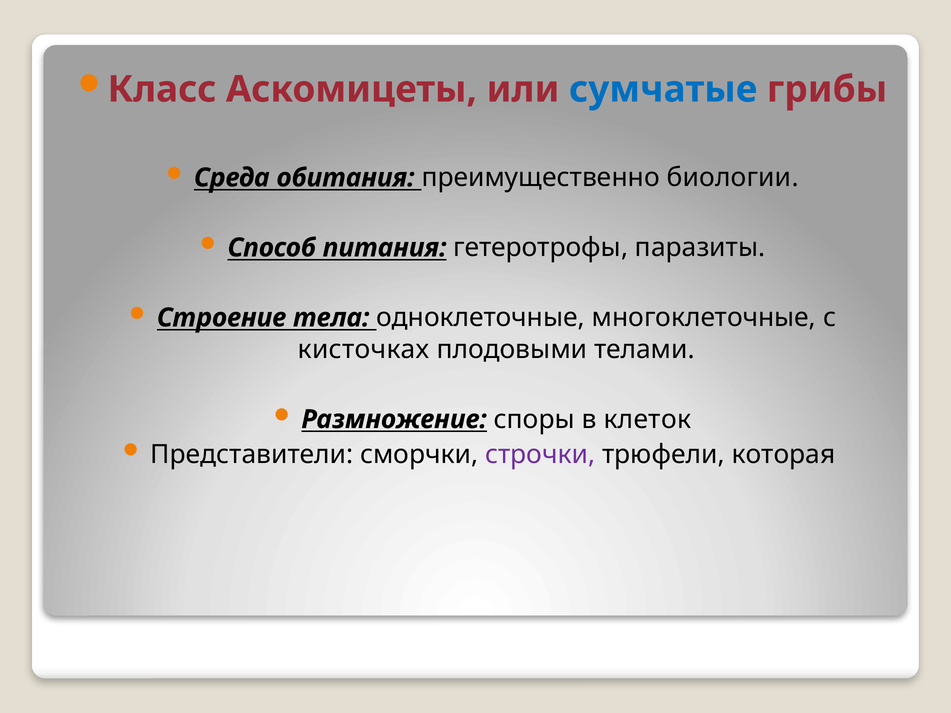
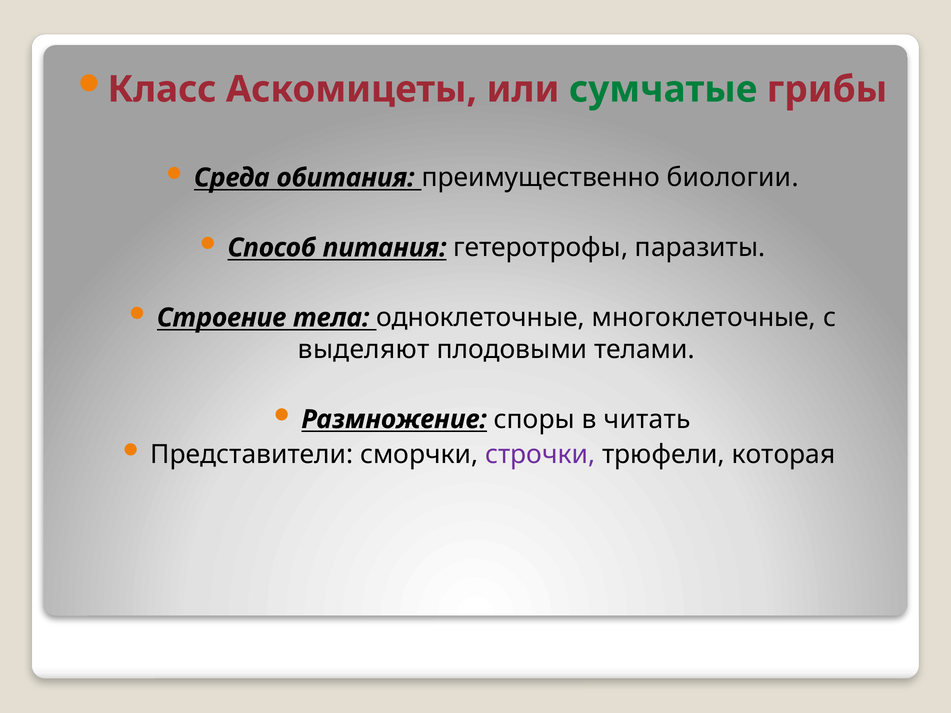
сумчатые colour: blue -> green
кисточках: кисточках -> выделяют
клеток: клеток -> читать
